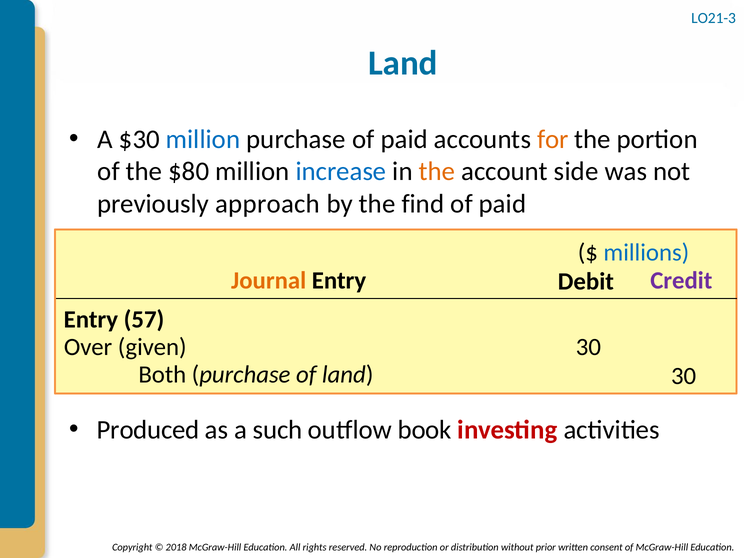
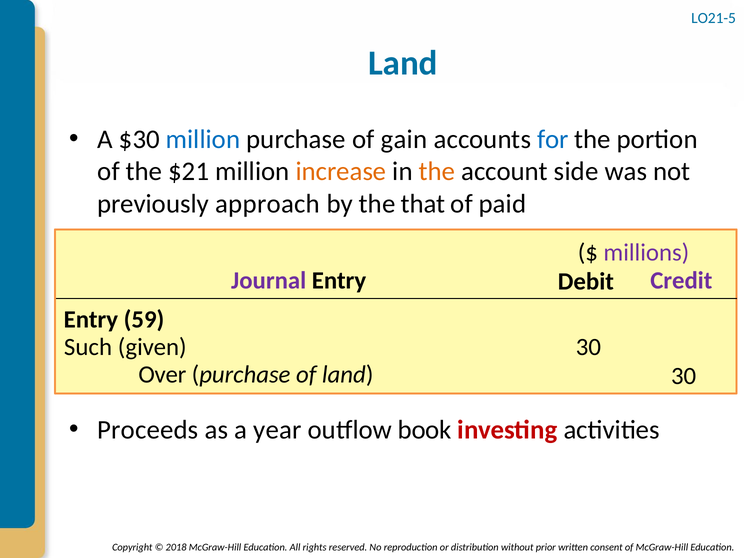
LO21-3: LO21-3 -> LO21-5
purchase of paid: paid -> gain
for colour: orange -> blue
$80: $80 -> $21
increase colour: blue -> orange
find: find -> that
millions colour: blue -> purple
Journal colour: orange -> purple
57: 57 -> 59
Over: Over -> Such
Both: Both -> Over
Produced: Produced -> Proceeds
such: such -> year
